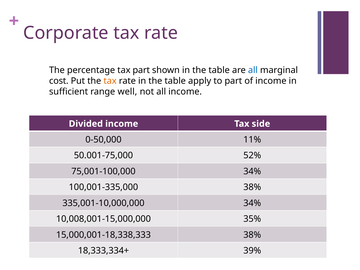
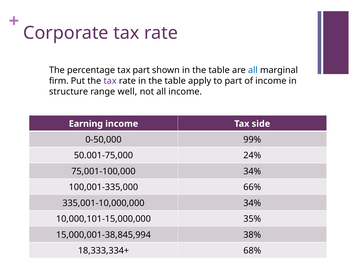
cost: cost -> firm
tax at (110, 81) colour: orange -> purple
sufficient: sufficient -> structure
Divided: Divided -> Earning
11%: 11% -> 99%
52%: 52% -> 24%
100,001-335,000 38%: 38% -> 66%
10,008,001-15,000,000: 10,008,001-15,000,000 -> 10,000,101-15,000,000
15,000,001-18,338,333: 15,000,001-18,338,333 -> 15,000,001-38,845,994
39%: 39% -> 68%
